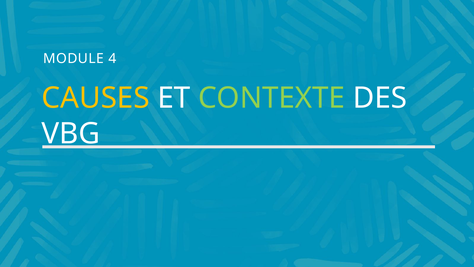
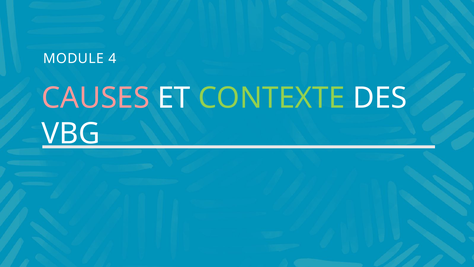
CAUSES colour: yellow -> pink
